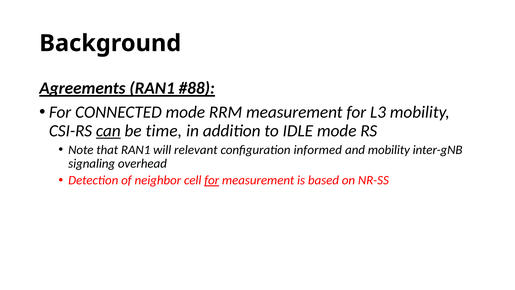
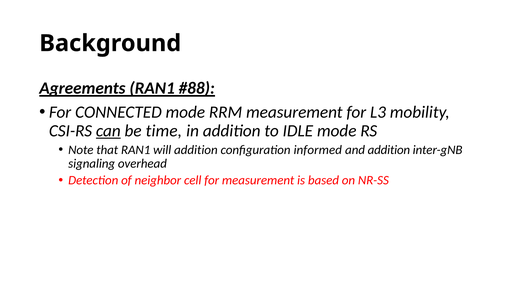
will relevant: relevant -> addition
and mobility: mobility -> addition
for at (212, 180) underline: present -> none
